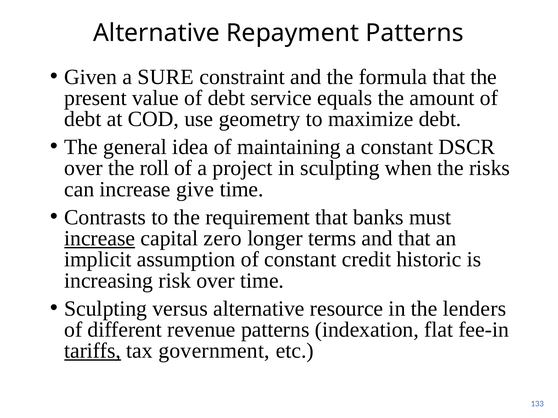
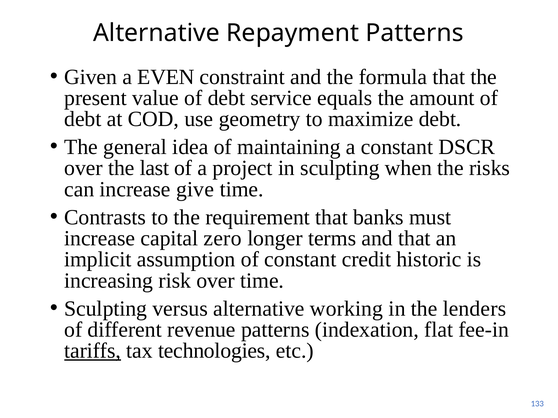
SURE: SURE -> EVEN
roll: roll -> last
increase at (100, 239) underline: present -> none
resource: resource -> working
government: government -> technologies
